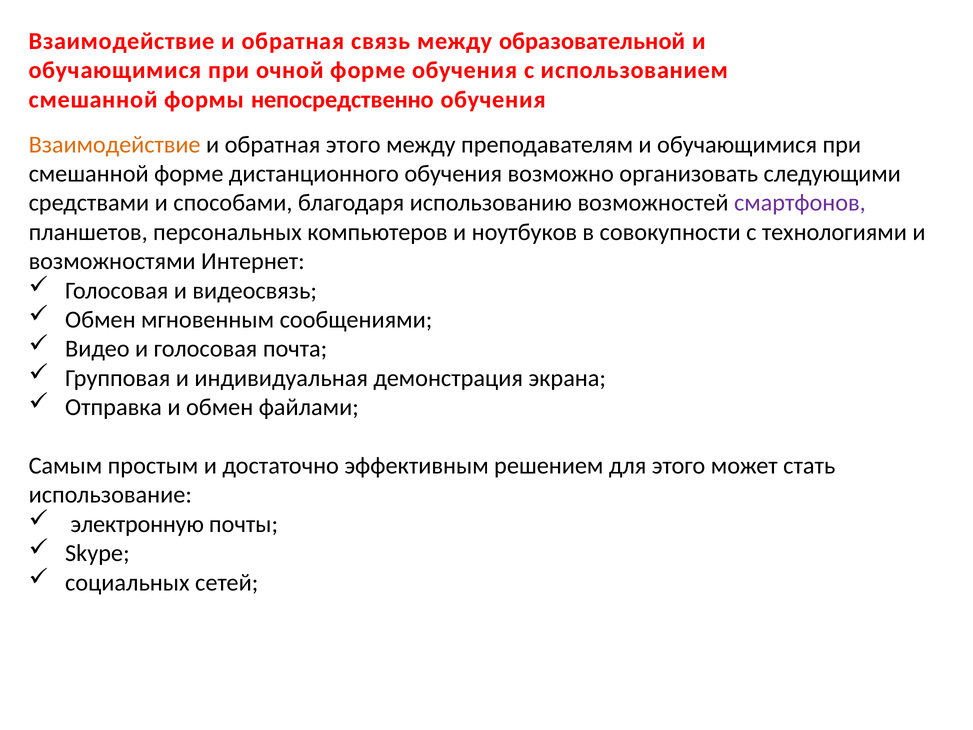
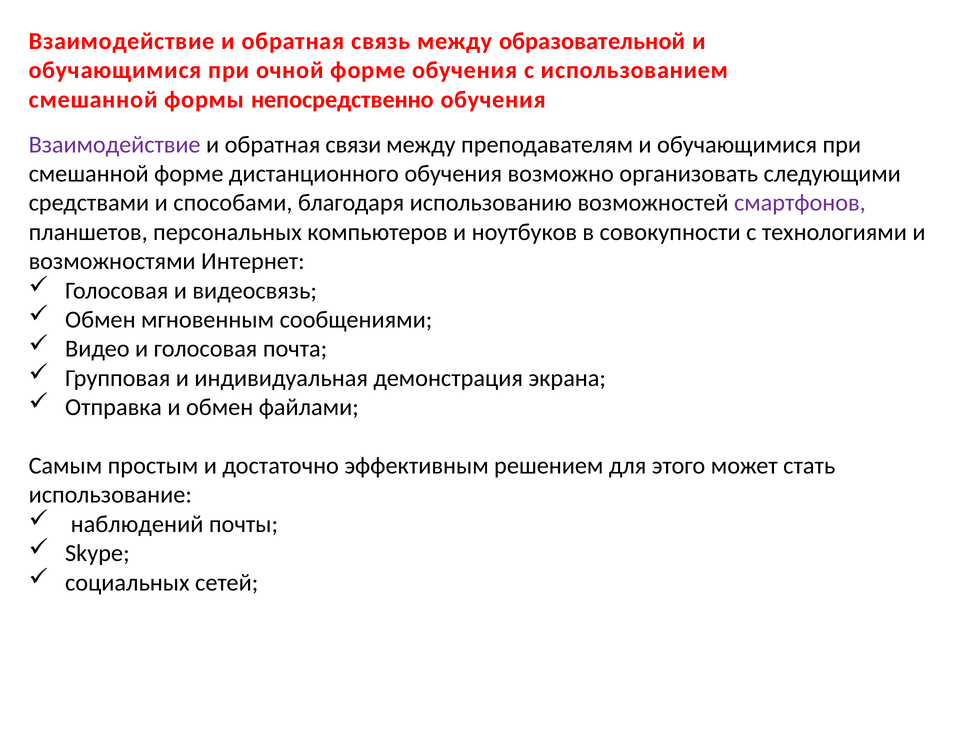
Взаимодействие at (115, 145) colour: orange -> purple
обратная этого: этого -> связи
электронную: электронную -> наблюдений
